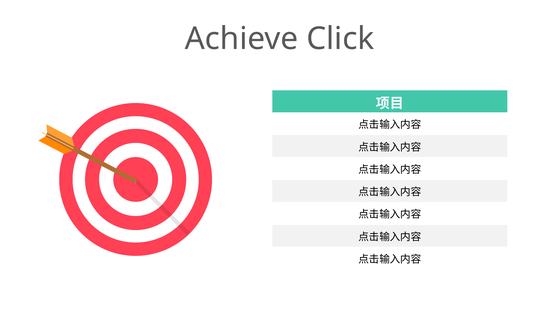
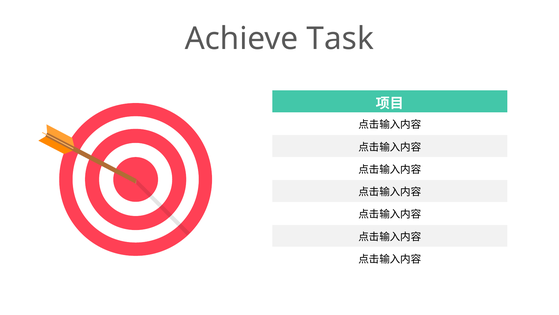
Click: Click -> Task
